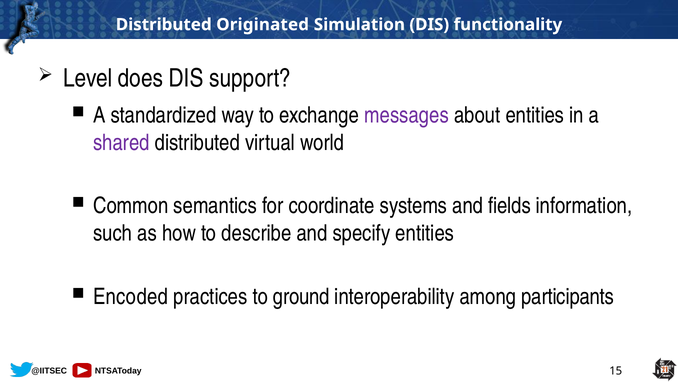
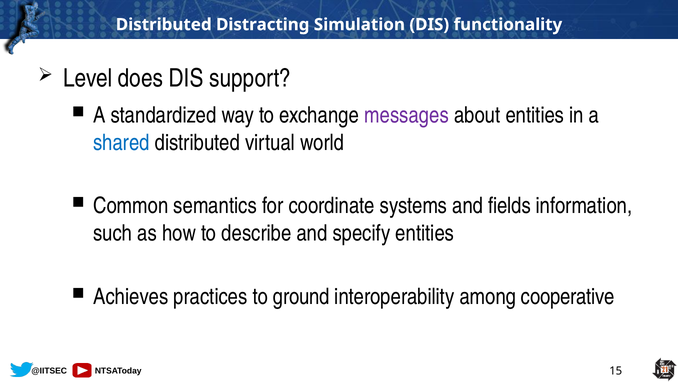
Originated: Originated -> Distracting
shared colour: purple -> blue
Encoded: Encoded -> Achieves
participants: participants -> cooperative
